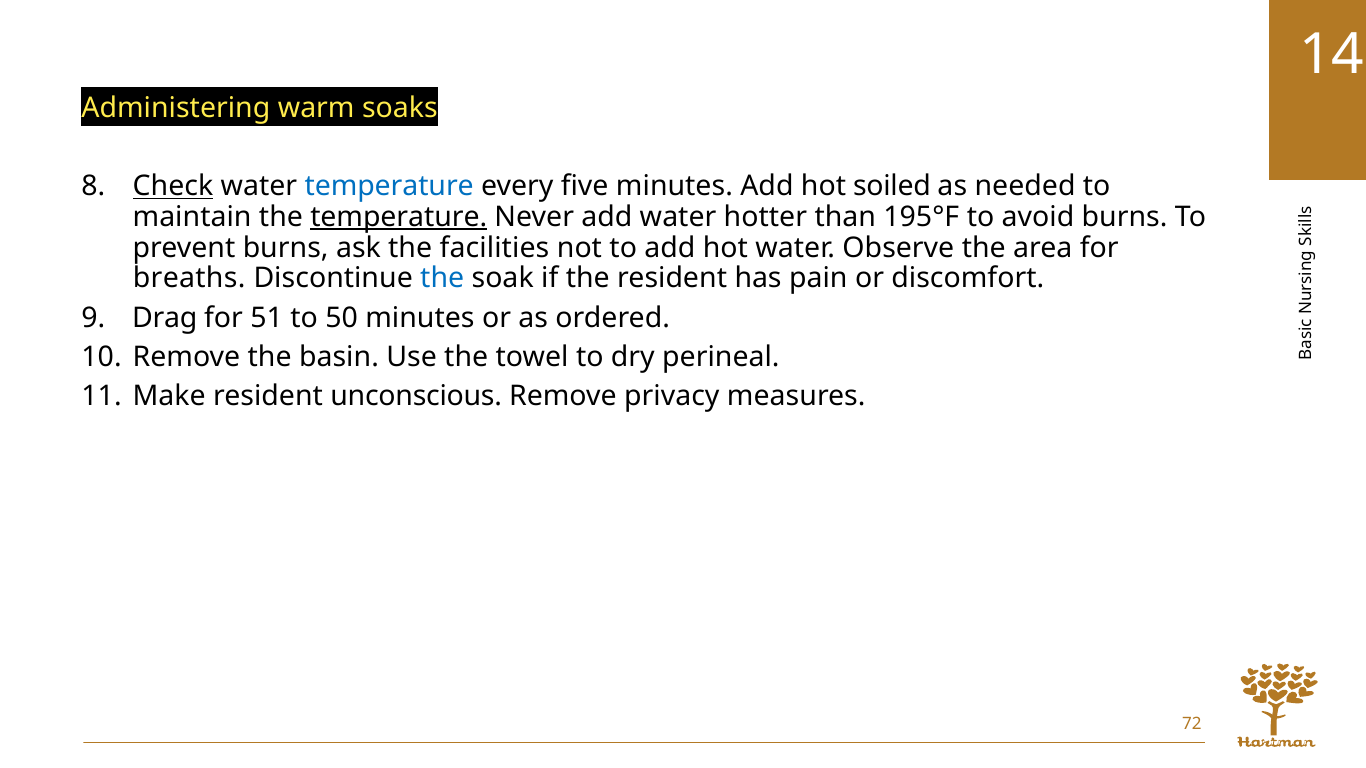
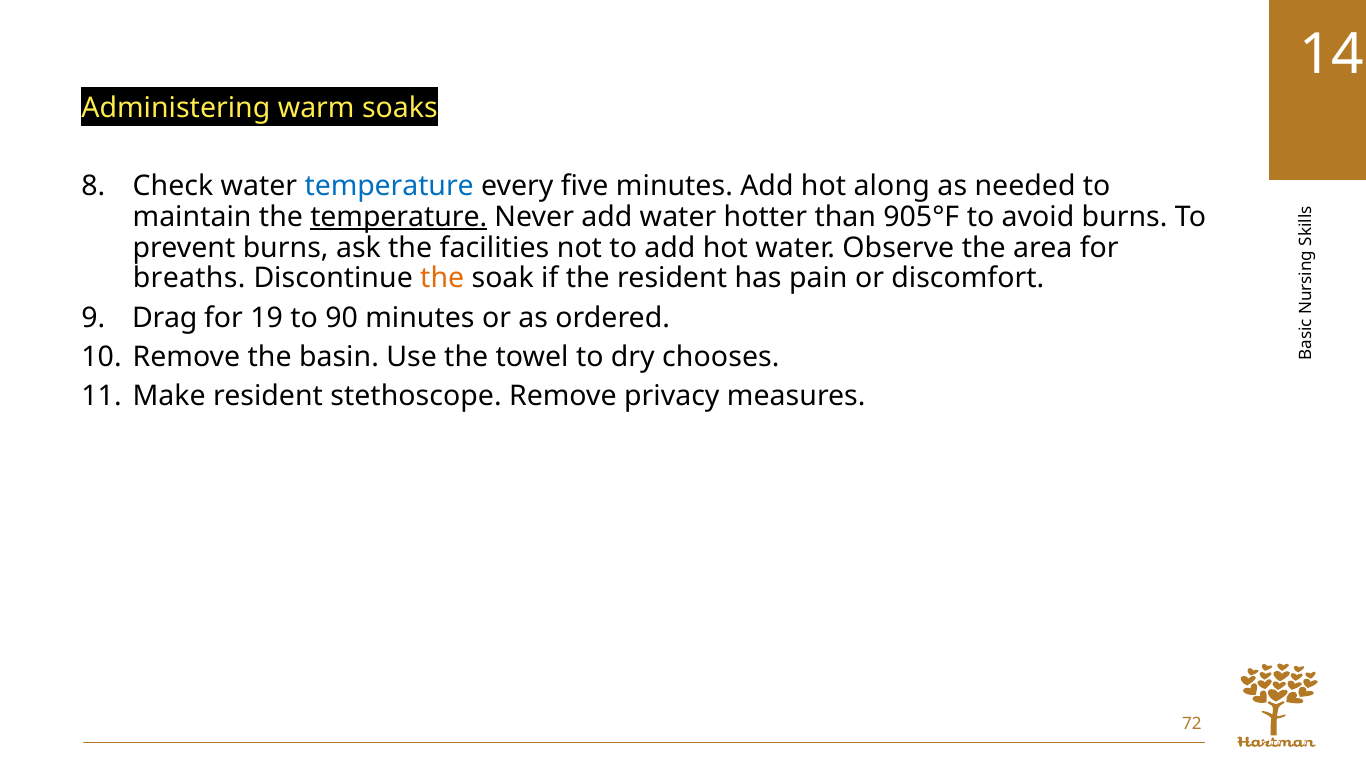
Check underline: present -> none
soiled: soiled -> along
195°F: 195°F -> 905°F
the at (442, 279) colour: blue -> orange
51: 51 -> 19
50: 50 -> 90
perineal: perineal -> chooses
unconscious: unconscious -> stethoscope
